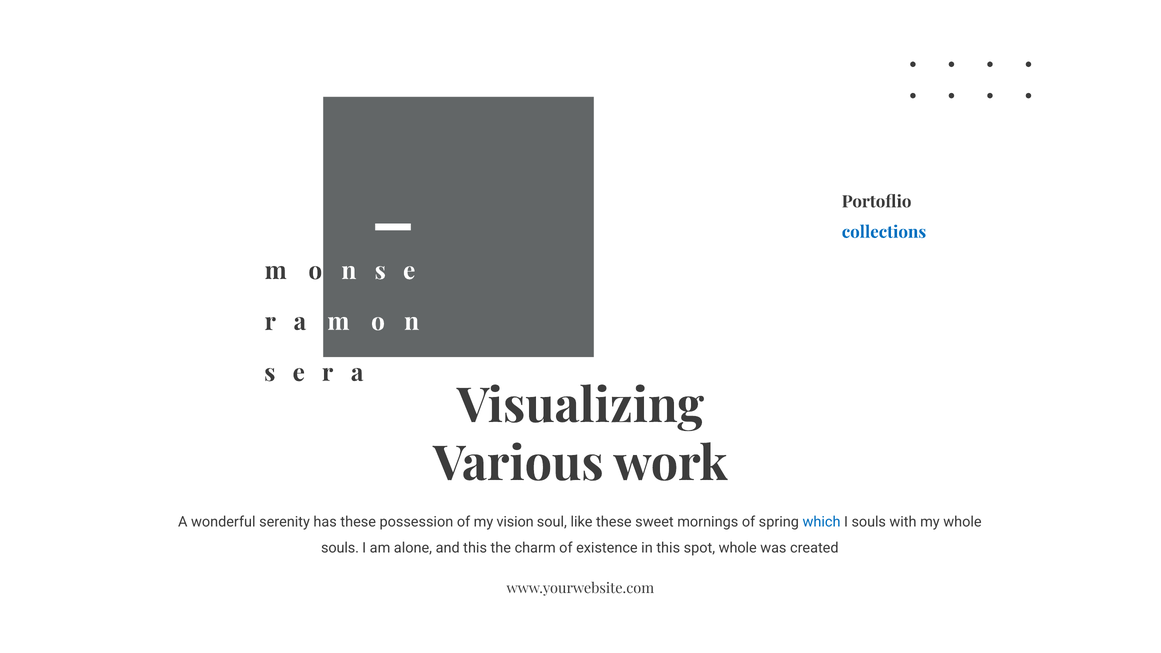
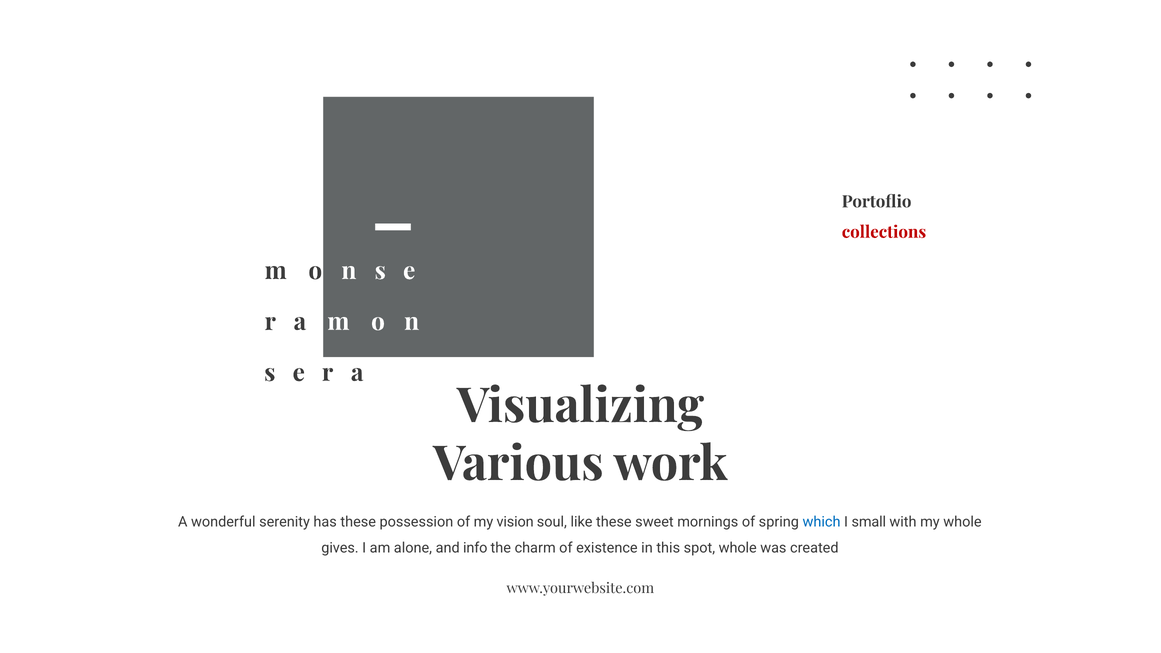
collections colour: blue -> red
I souls: souls -> small
souls at (340, 548): souls -> gives
and this: this -> info
